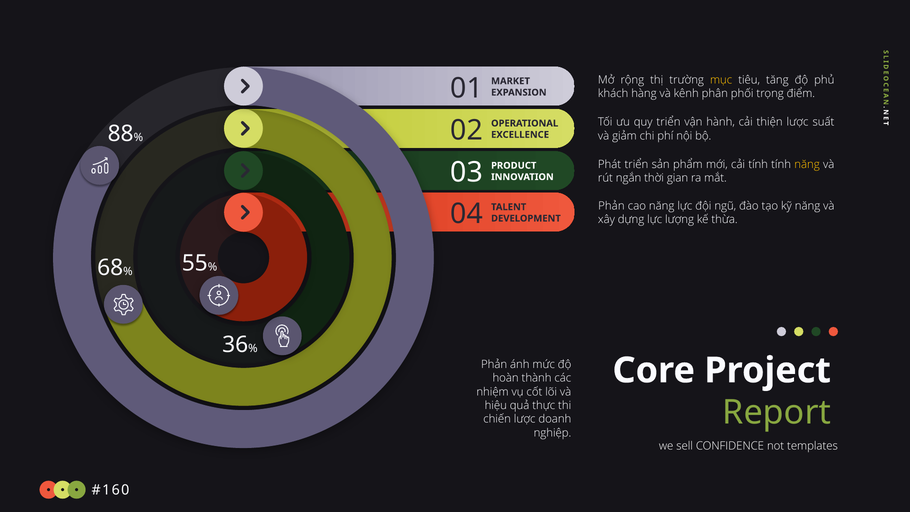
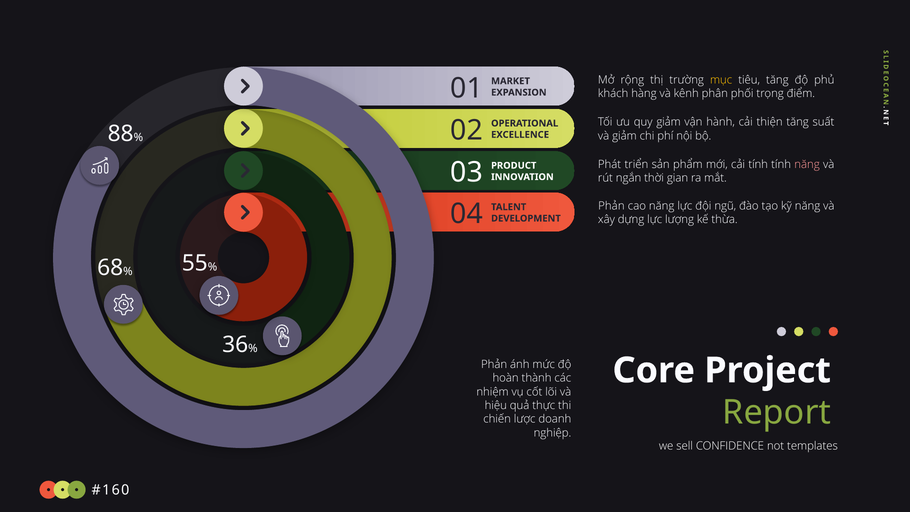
quy triển: triển -> giảm
thiện lược: lược -> tăng
năng at (807, 164) colour: yellow -> pink
